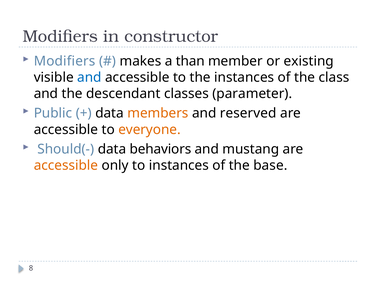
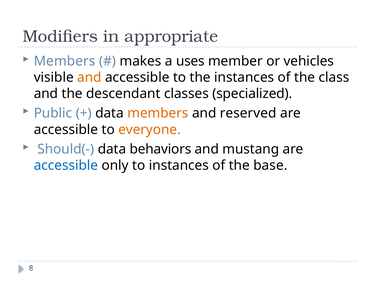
constructor: constructor -> appropriate
Modifiers at (65, 61): Modifiers -> Members
than: than -> uses
existing: existing -> vehicles
and at (89, 77) colour: blue -> orange
parameter: parameter -> specialized
accessible at (66, 165) colour: orange -> blue
